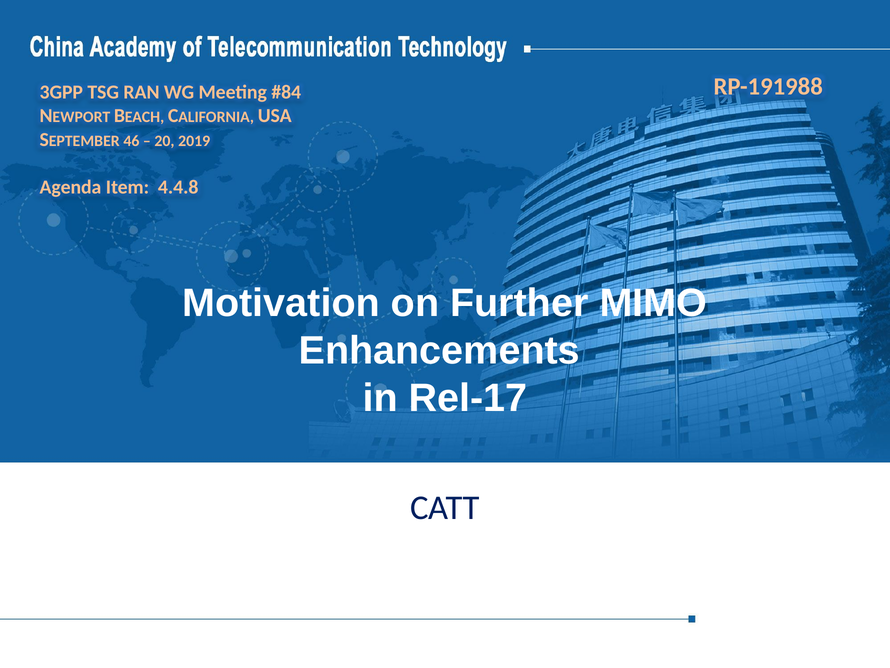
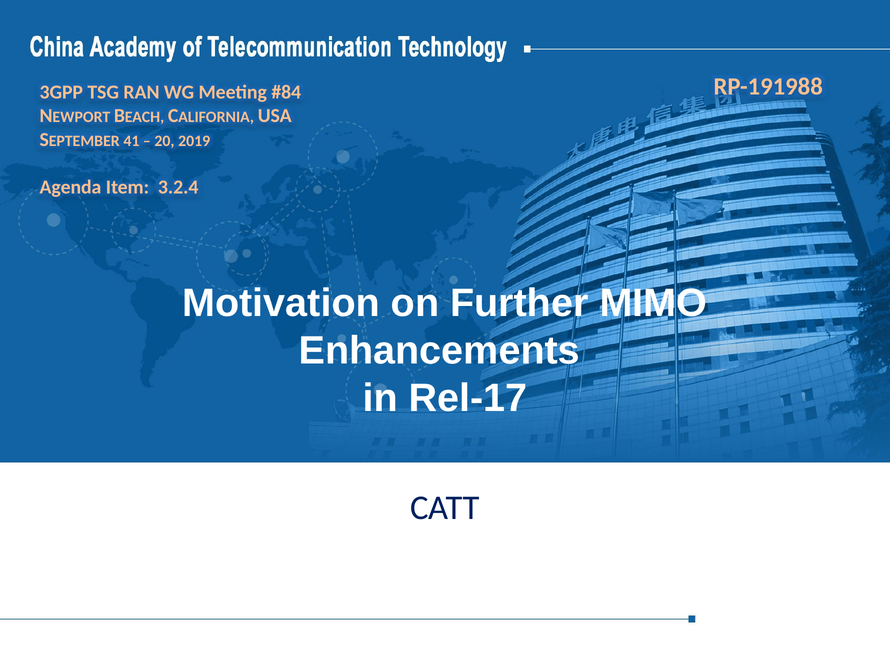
46: 46 -> 41
4.4.8: 4.4.8 -> 3.2.4
